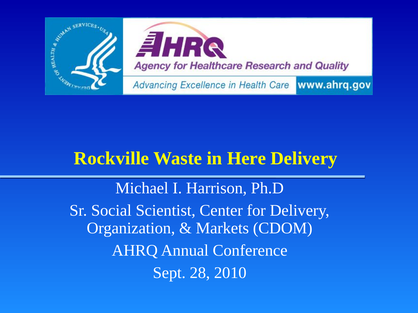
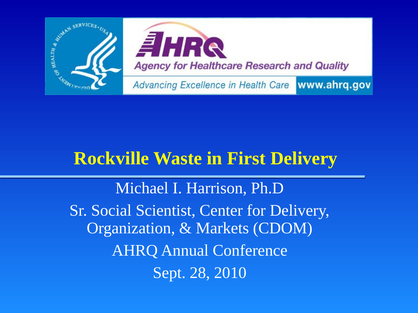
Here: Here -> First
